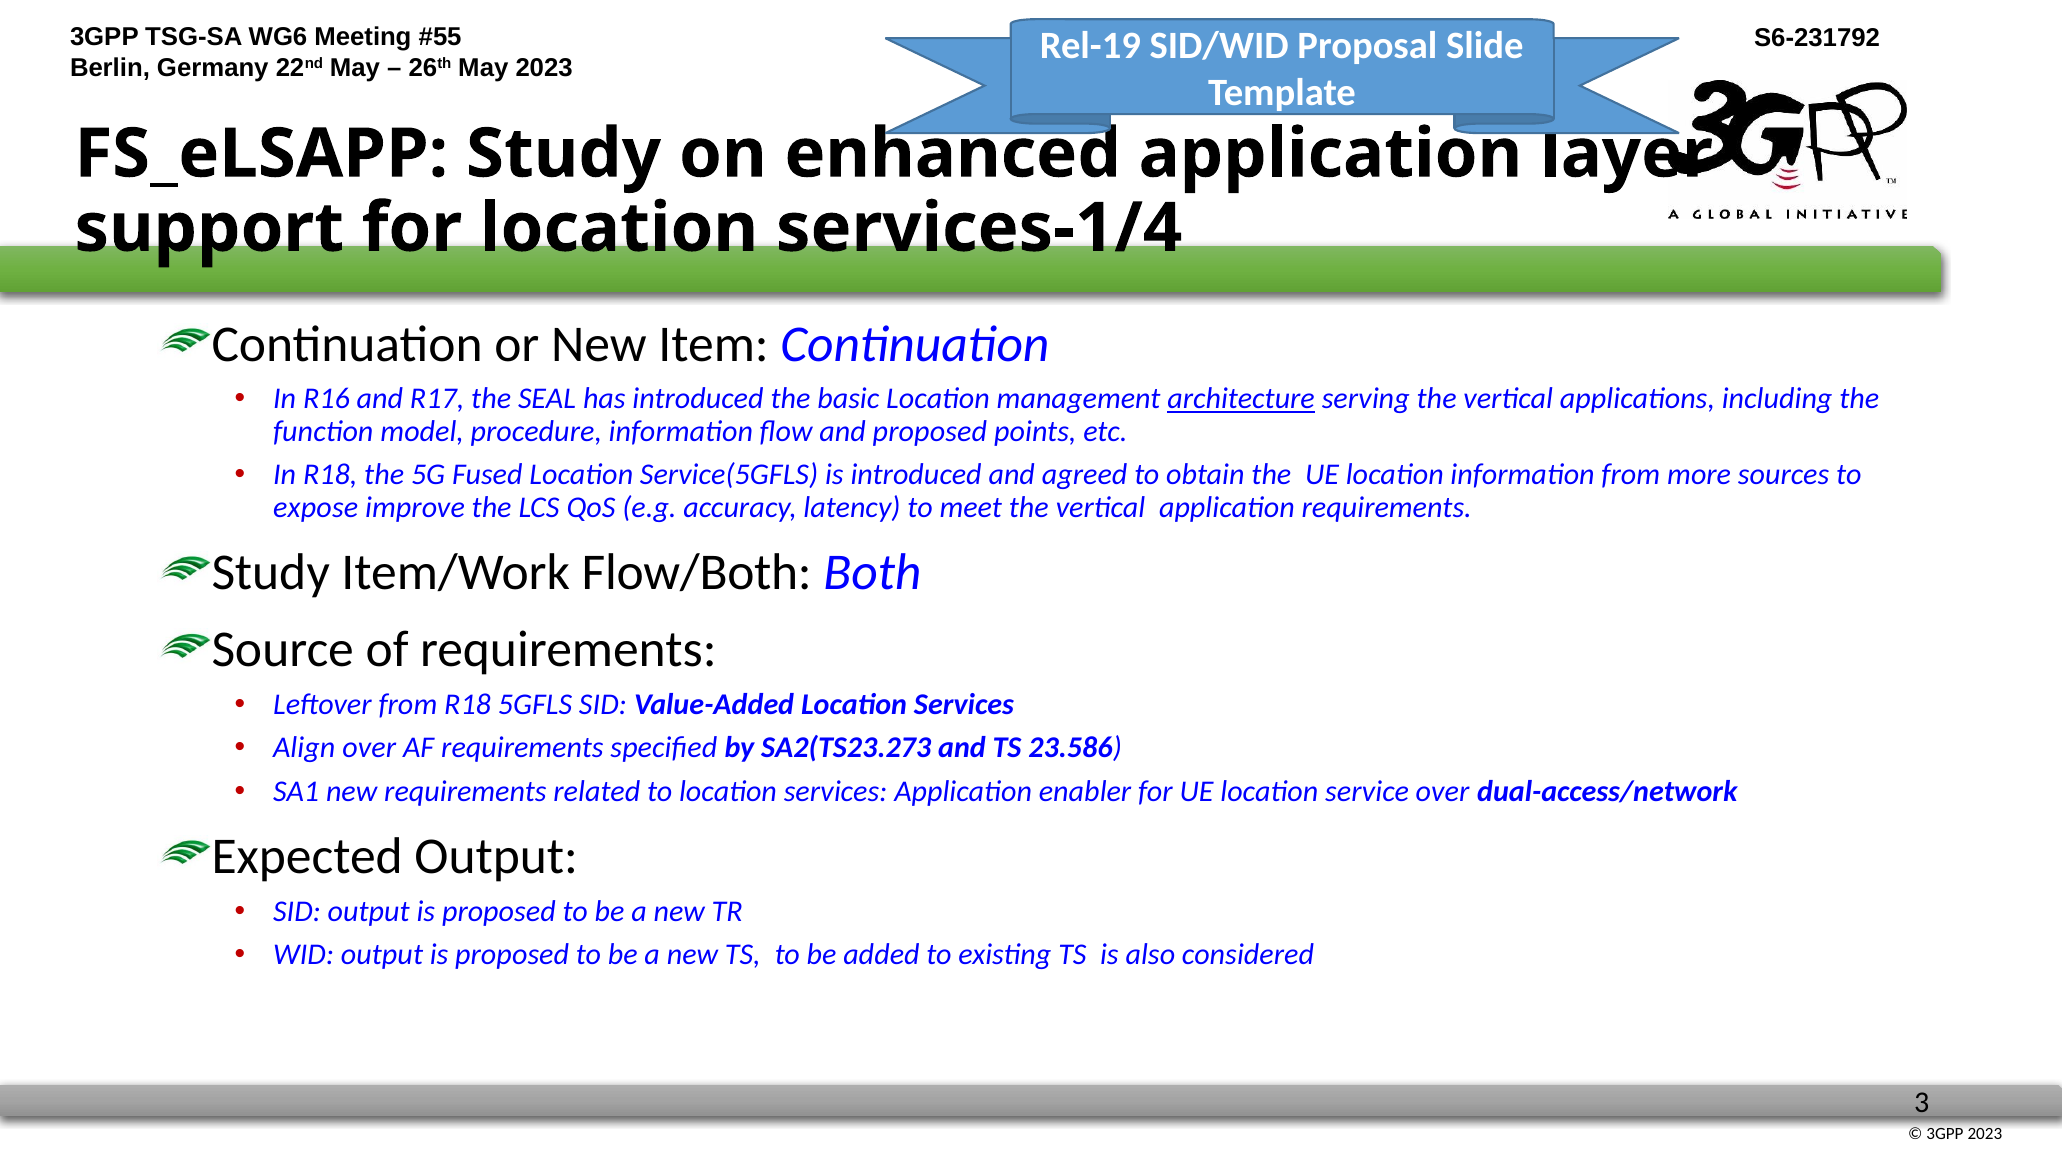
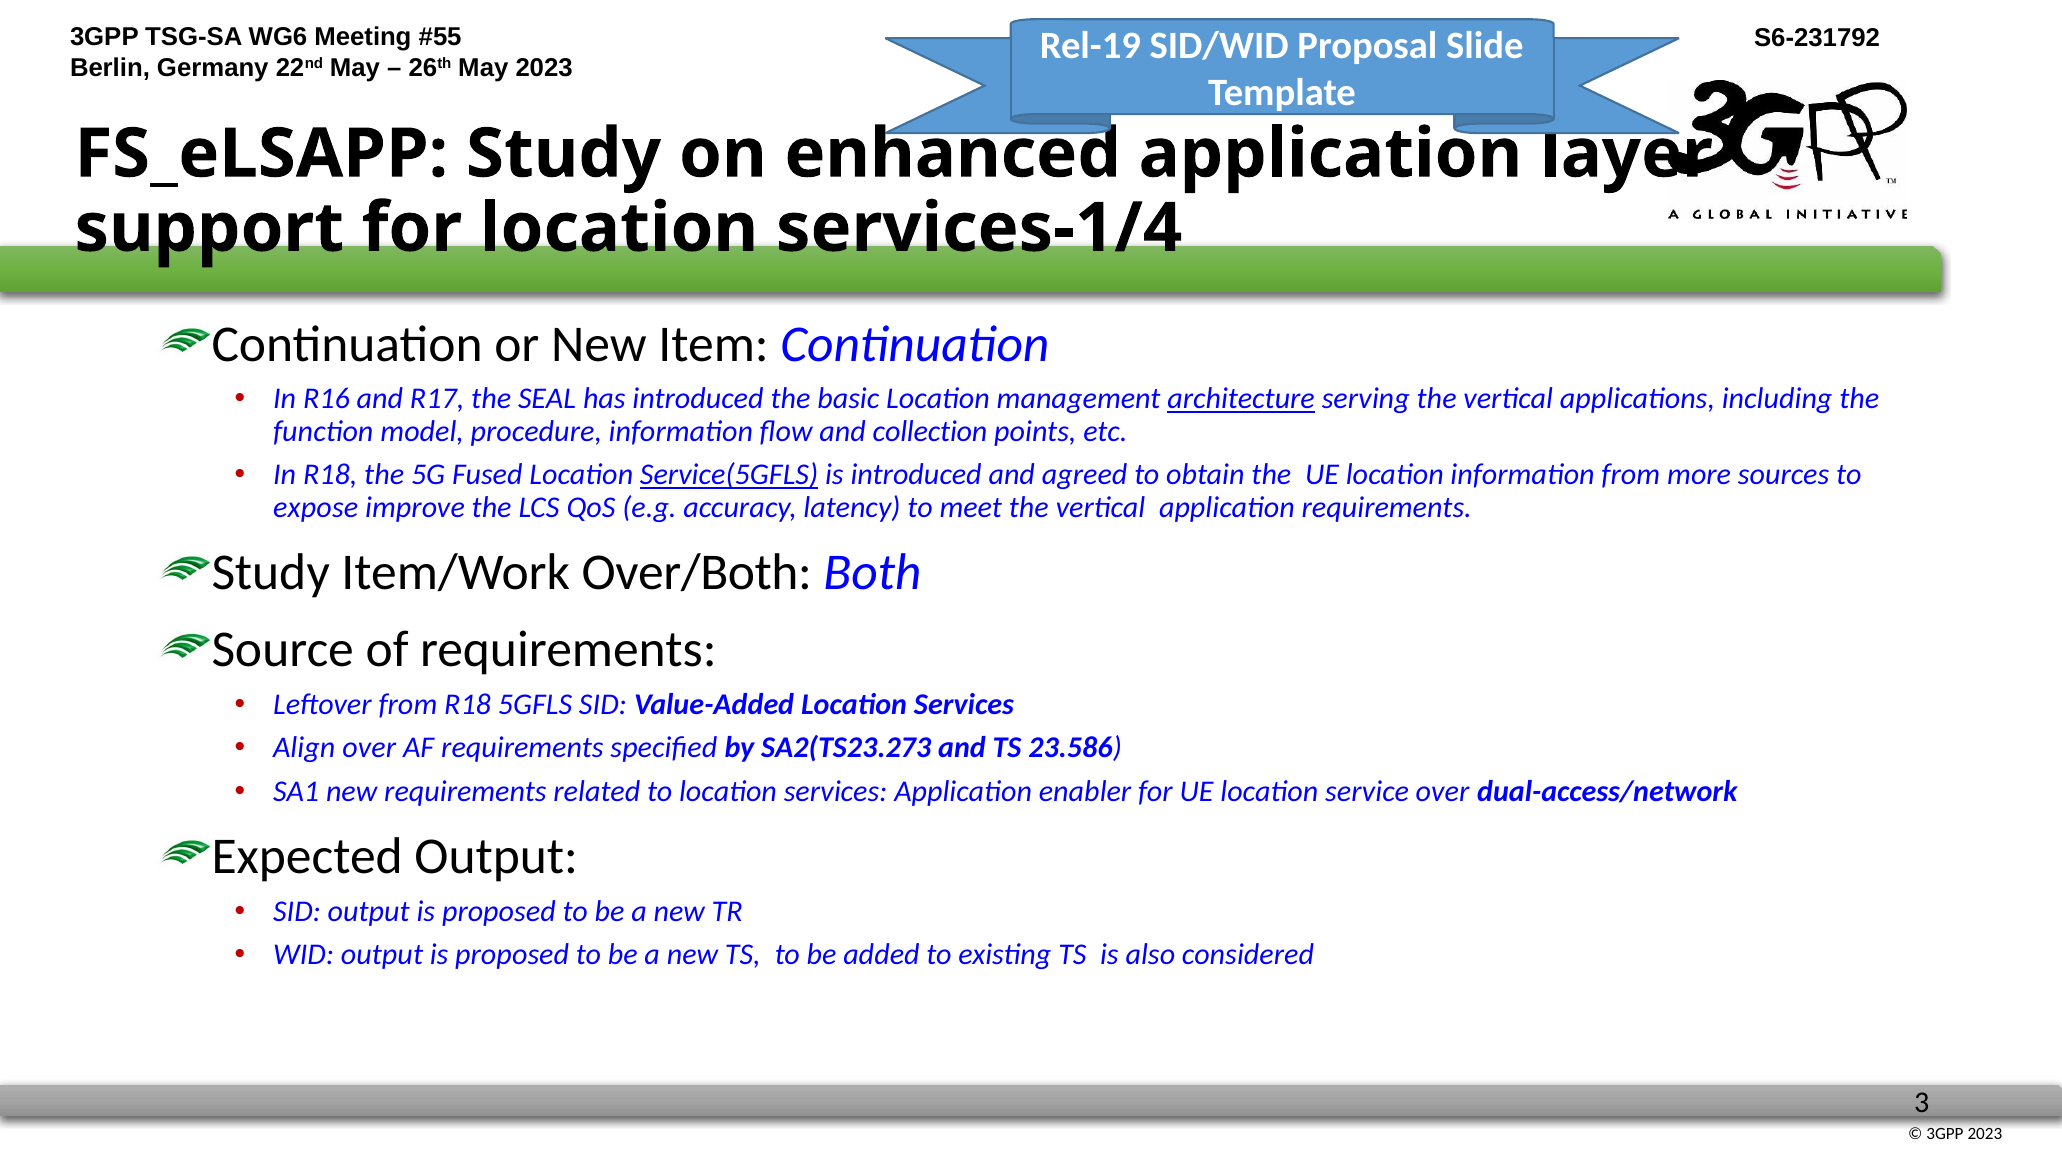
and proposed: proposed -> collection
Service(5GFLS underline: none -> present
Flow/Both: Flow/Both -> Over/Both
